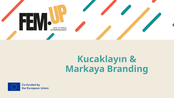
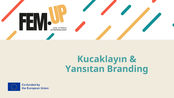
Markaya: Markaya -> Yansıtan
